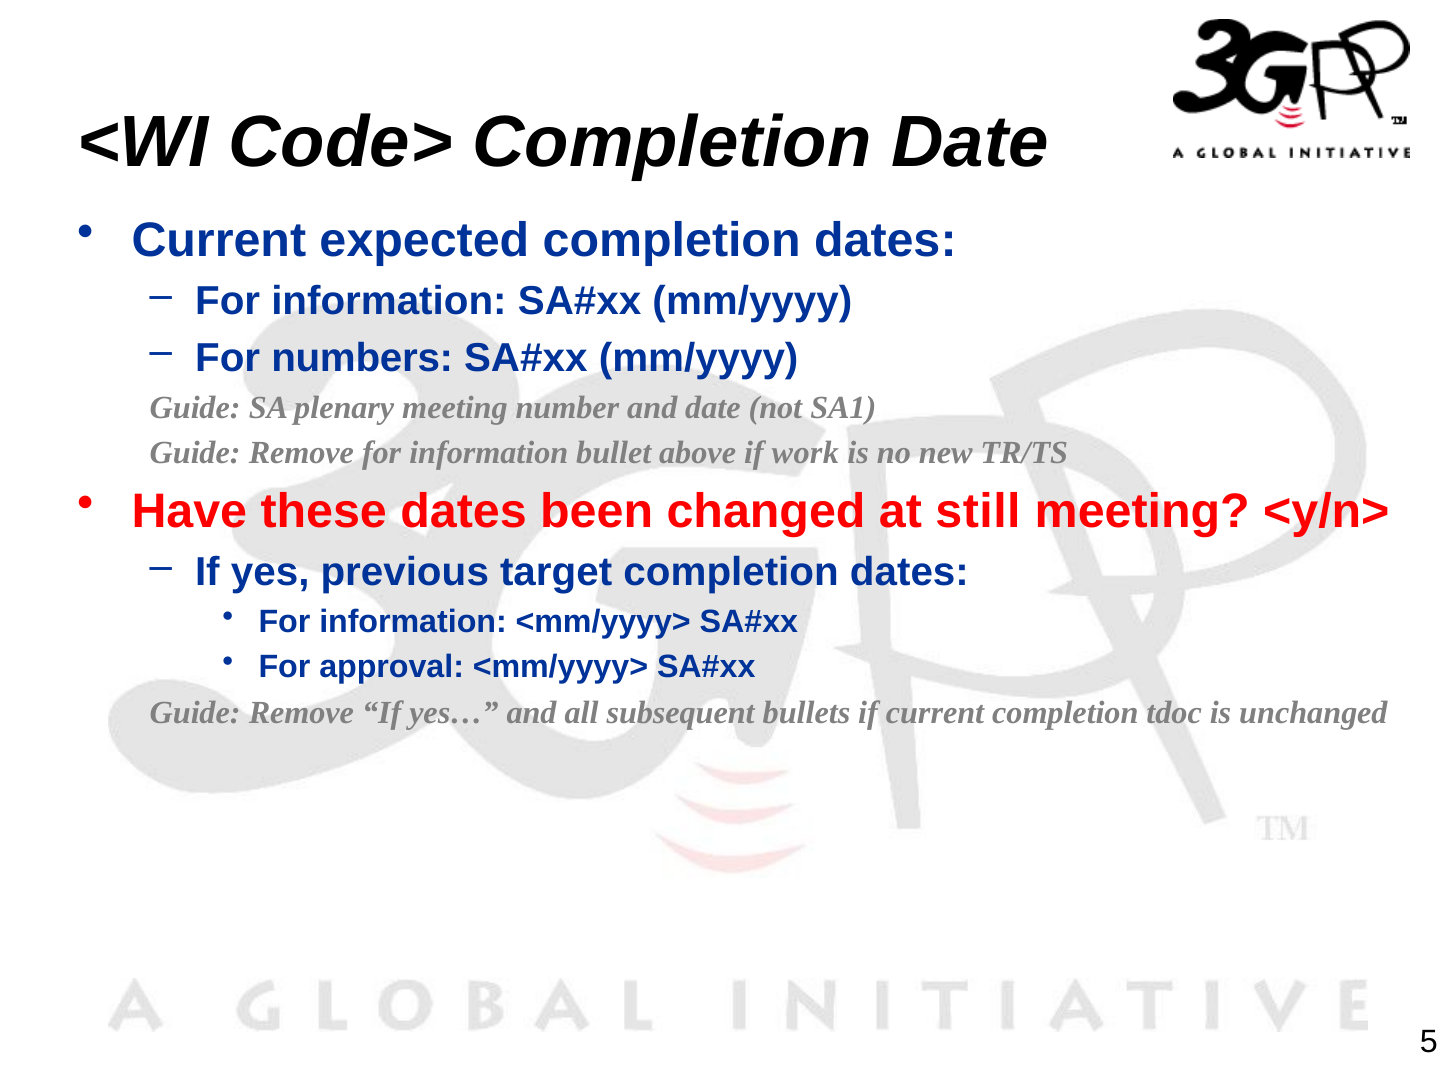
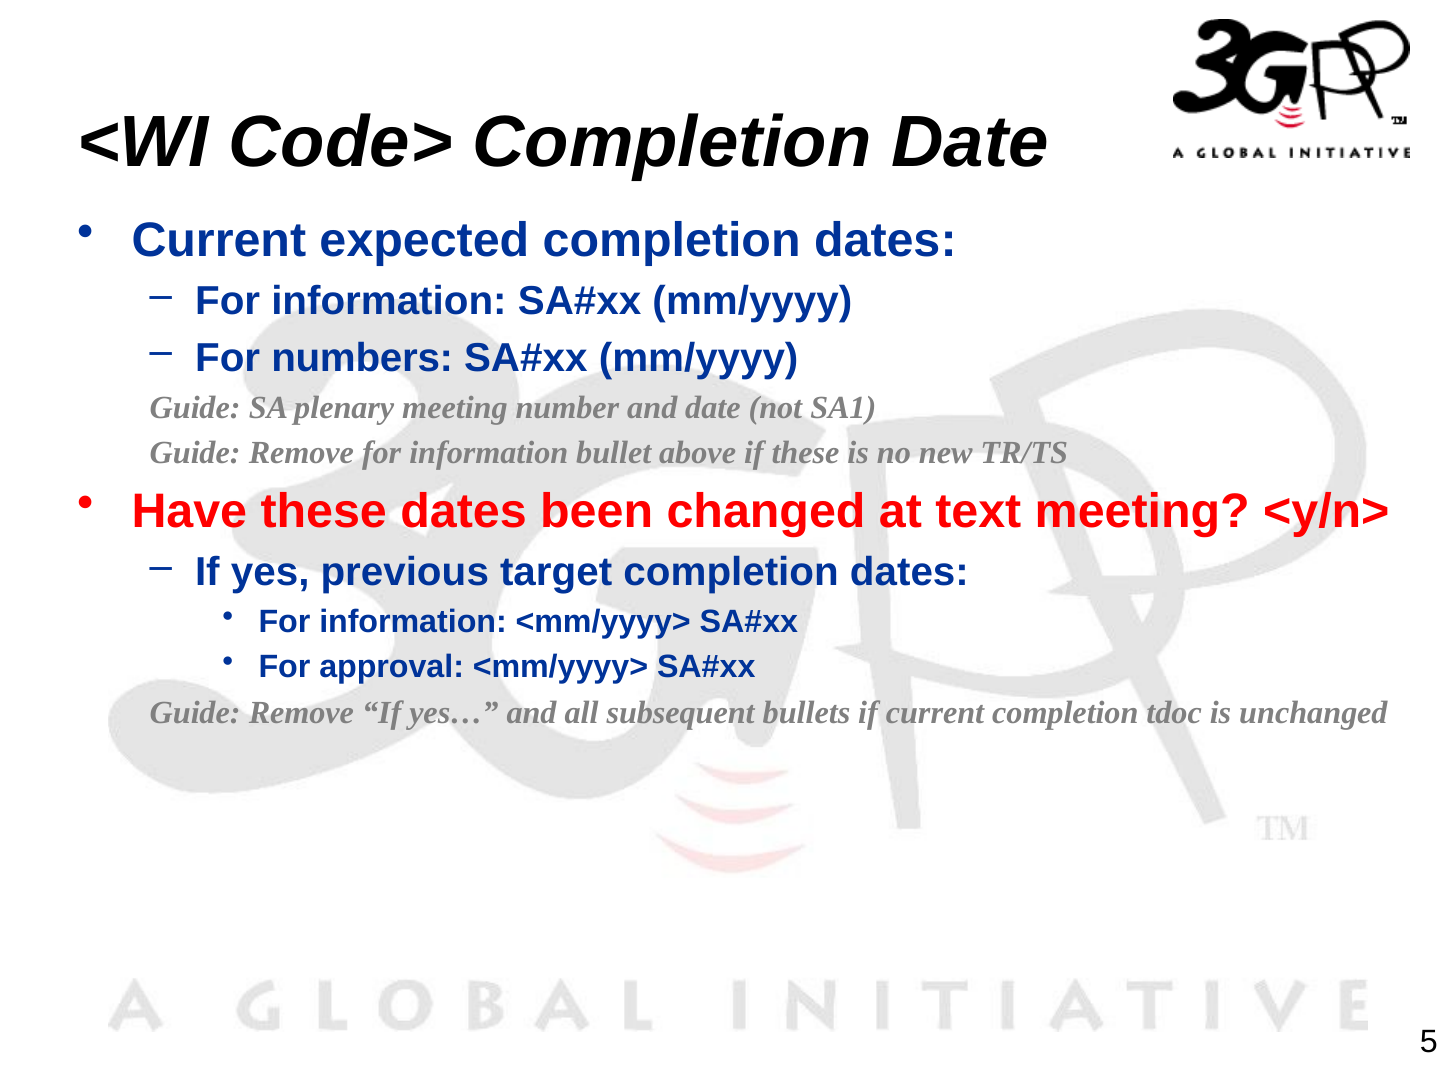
if work: work -> these
still: still -> text
